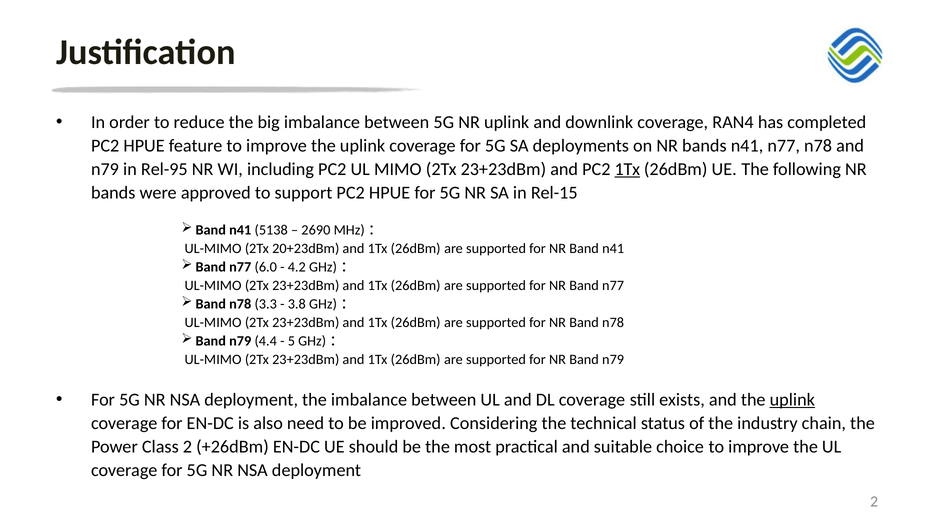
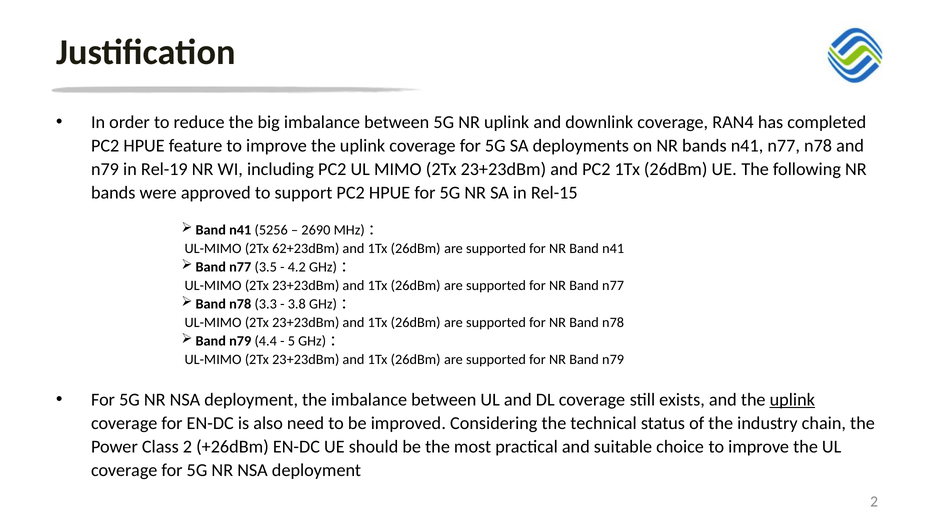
Rel-95: Rel-95 -> Rel-19
1Tx at (627, 169) underline: present -> none
5138: 5138 -> 5256
20+23dBm: 20+23dBm -> 62+23dBm
6.0: 6.0 -> 3.5
